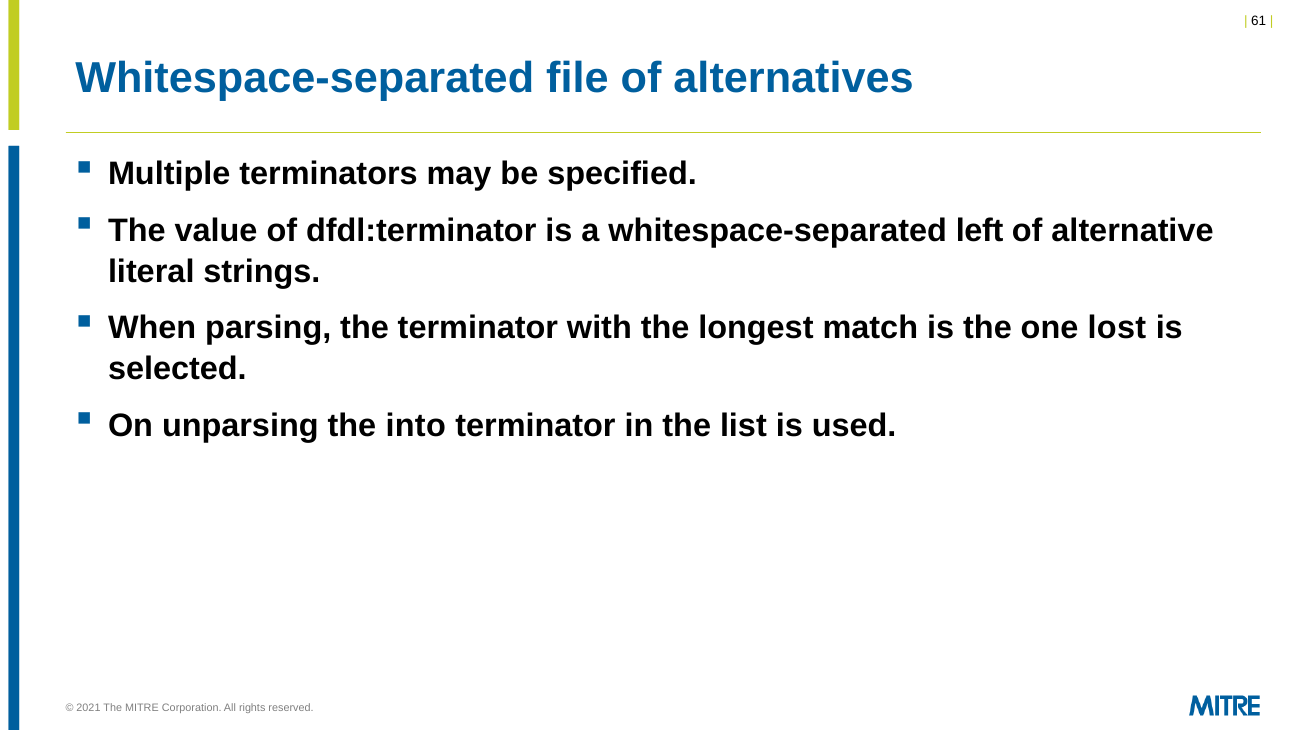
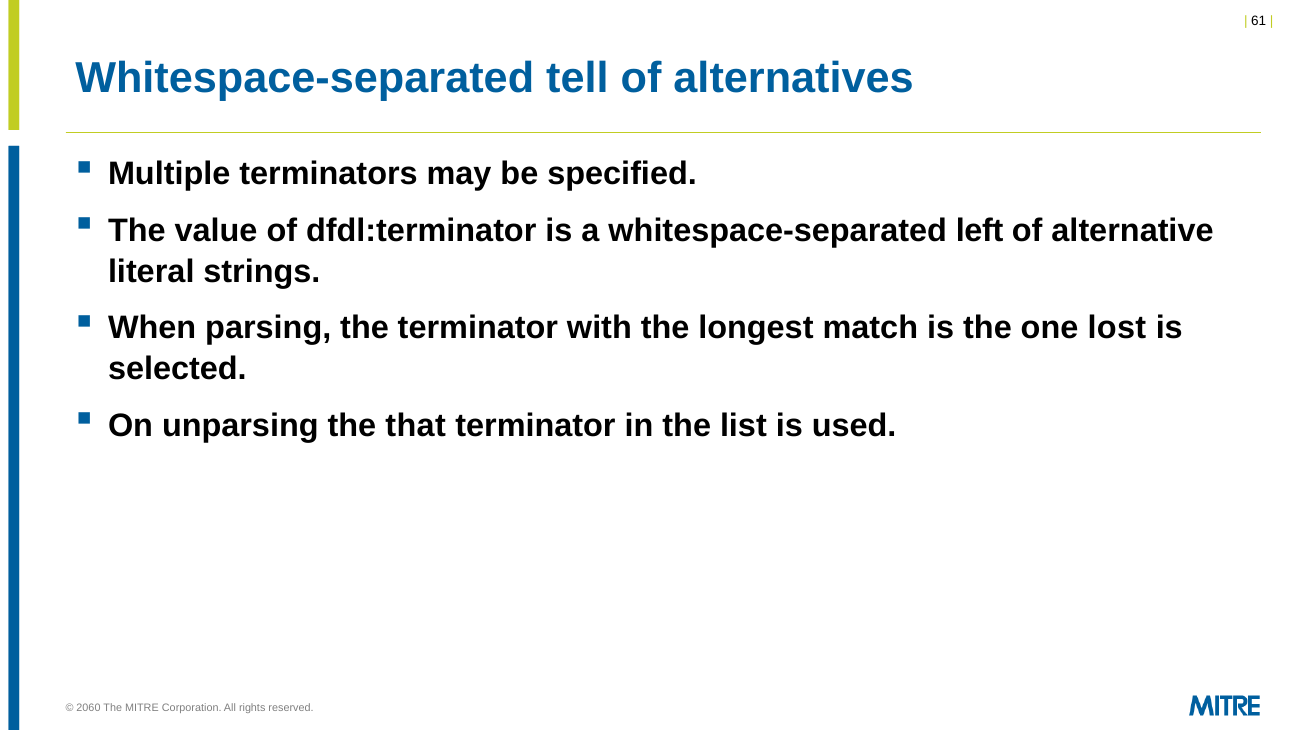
file: file -> tell
into: into -> that
2021: 2021 -> 2060
